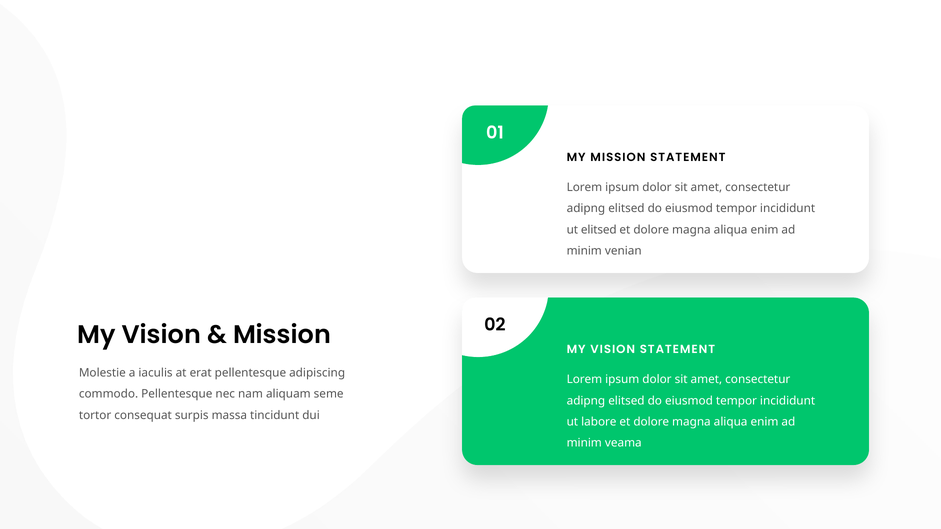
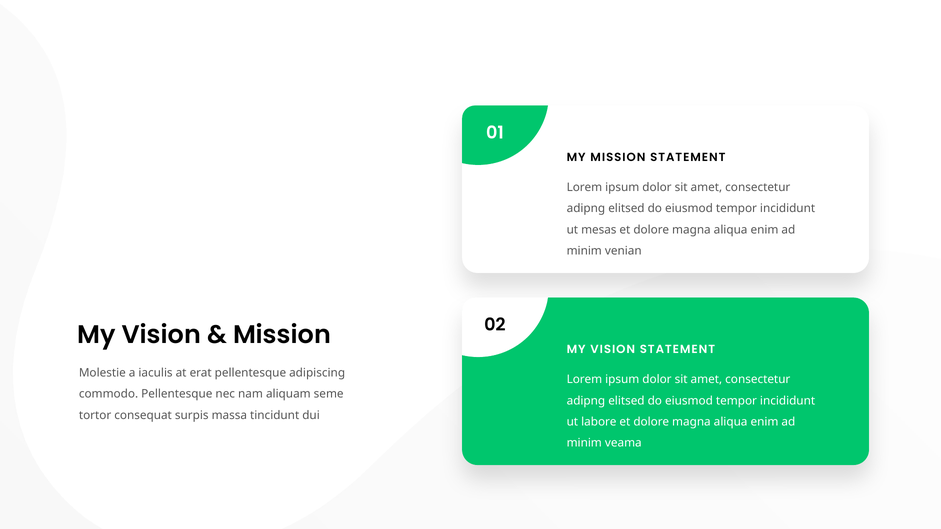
ut elitsed: elitsed -> mesas
